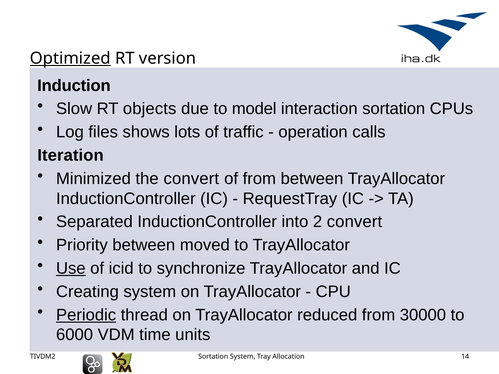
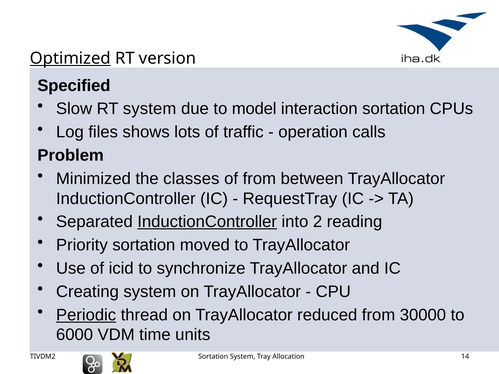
Induction: Induction -> Specified
RT objects: objects -> system
Iteration: Iteration -> Problem
the convert: convert -> classes
InductionController at (207, 222) underline: none -> present
2 convert: convert -> reading
Priority between: between -> sortation
Use underline: present -> none
